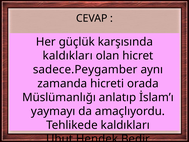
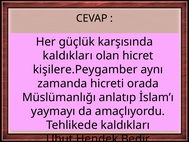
sadece.Peygamber: sadece.Peygamber -> kişilere.Peygamber
